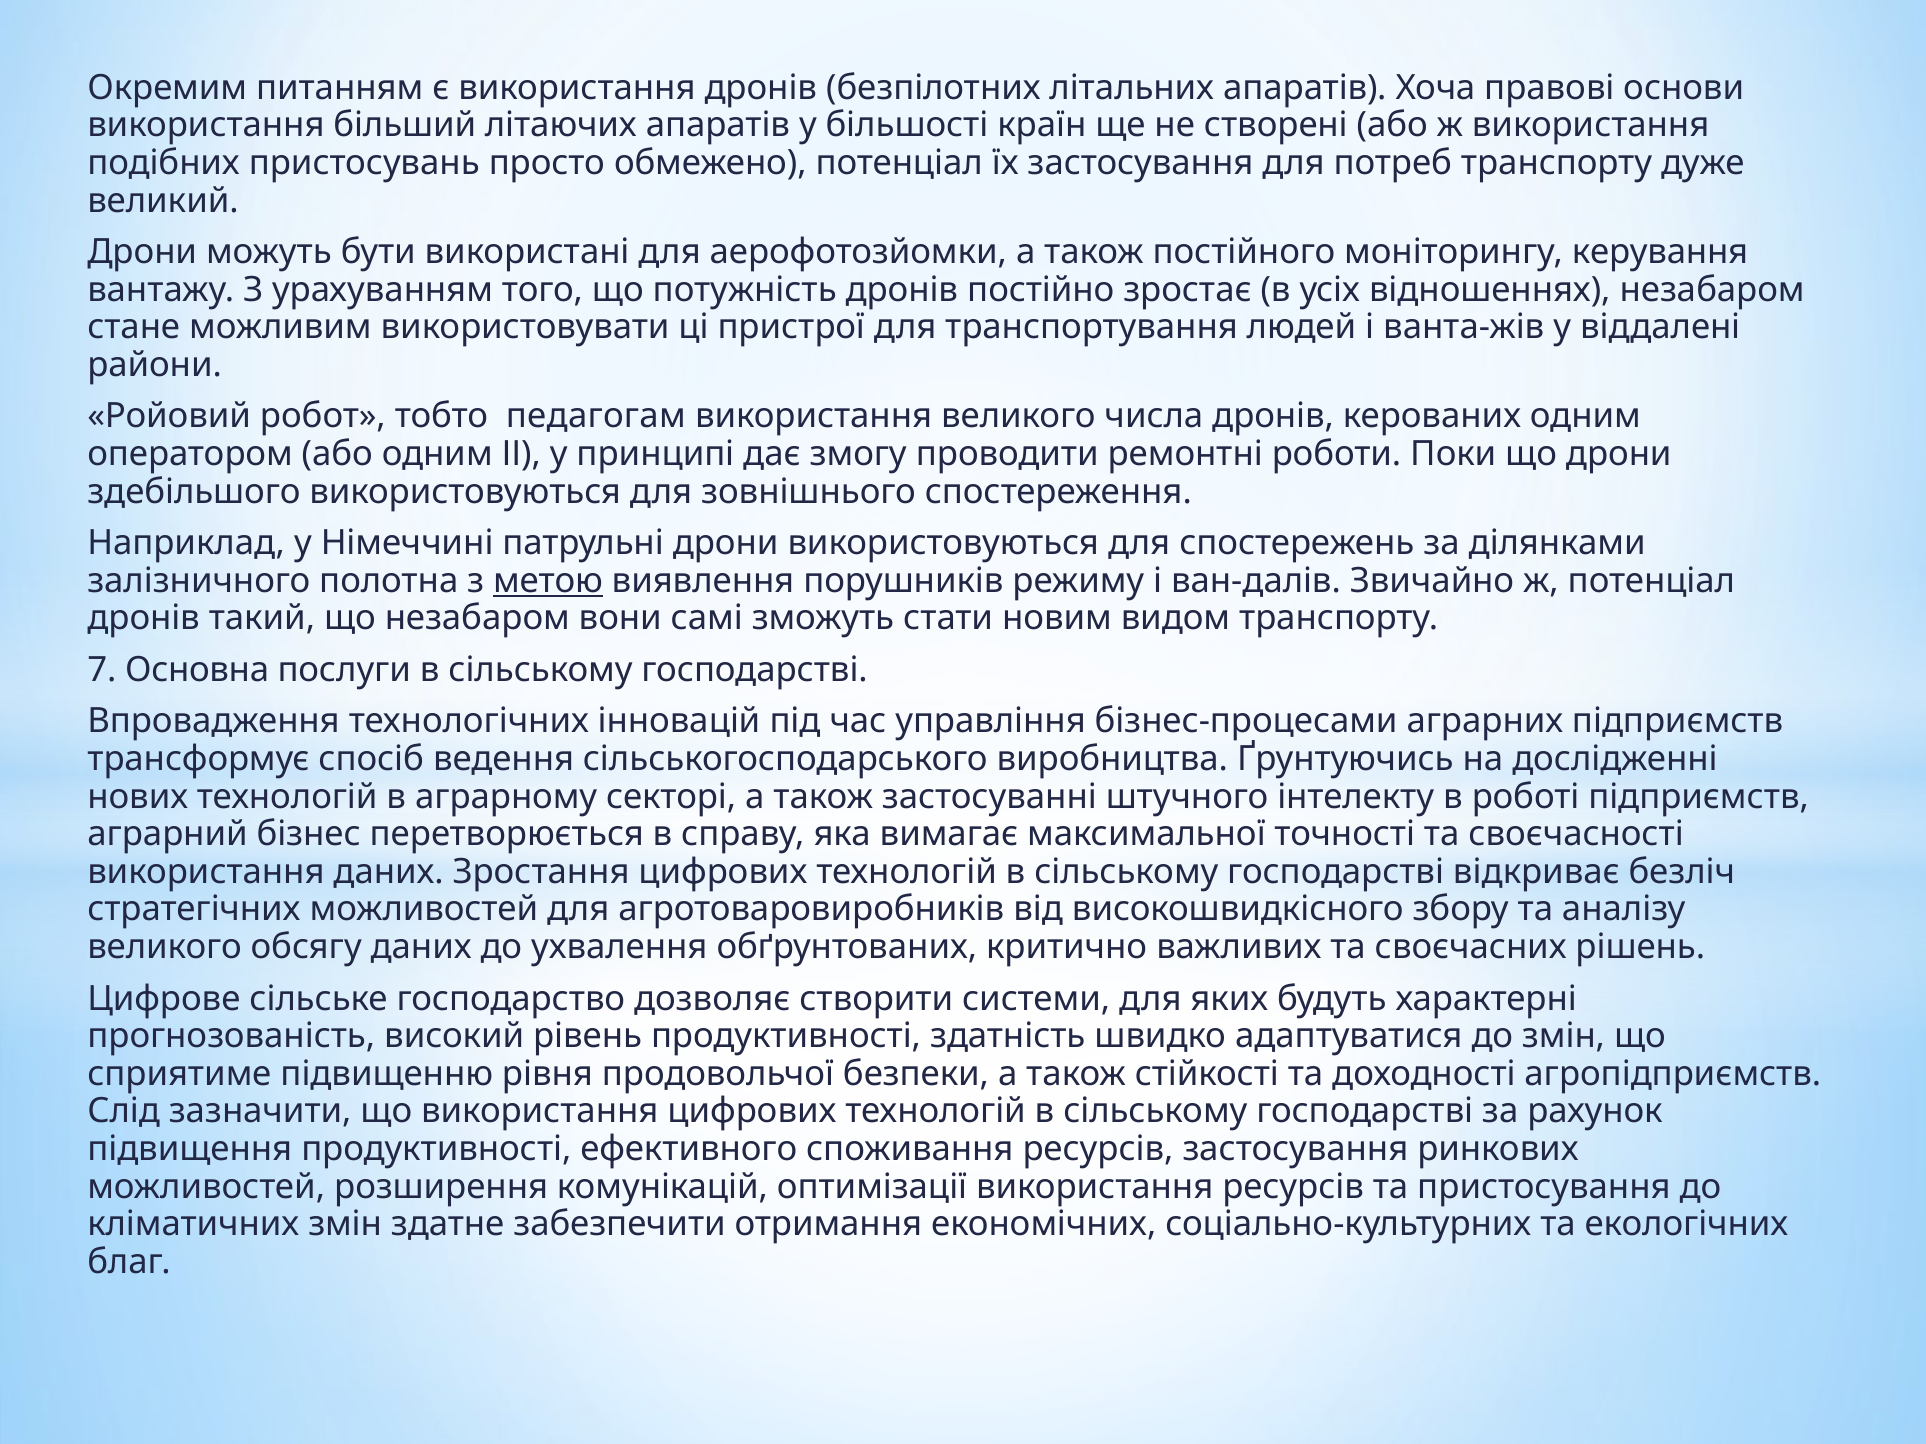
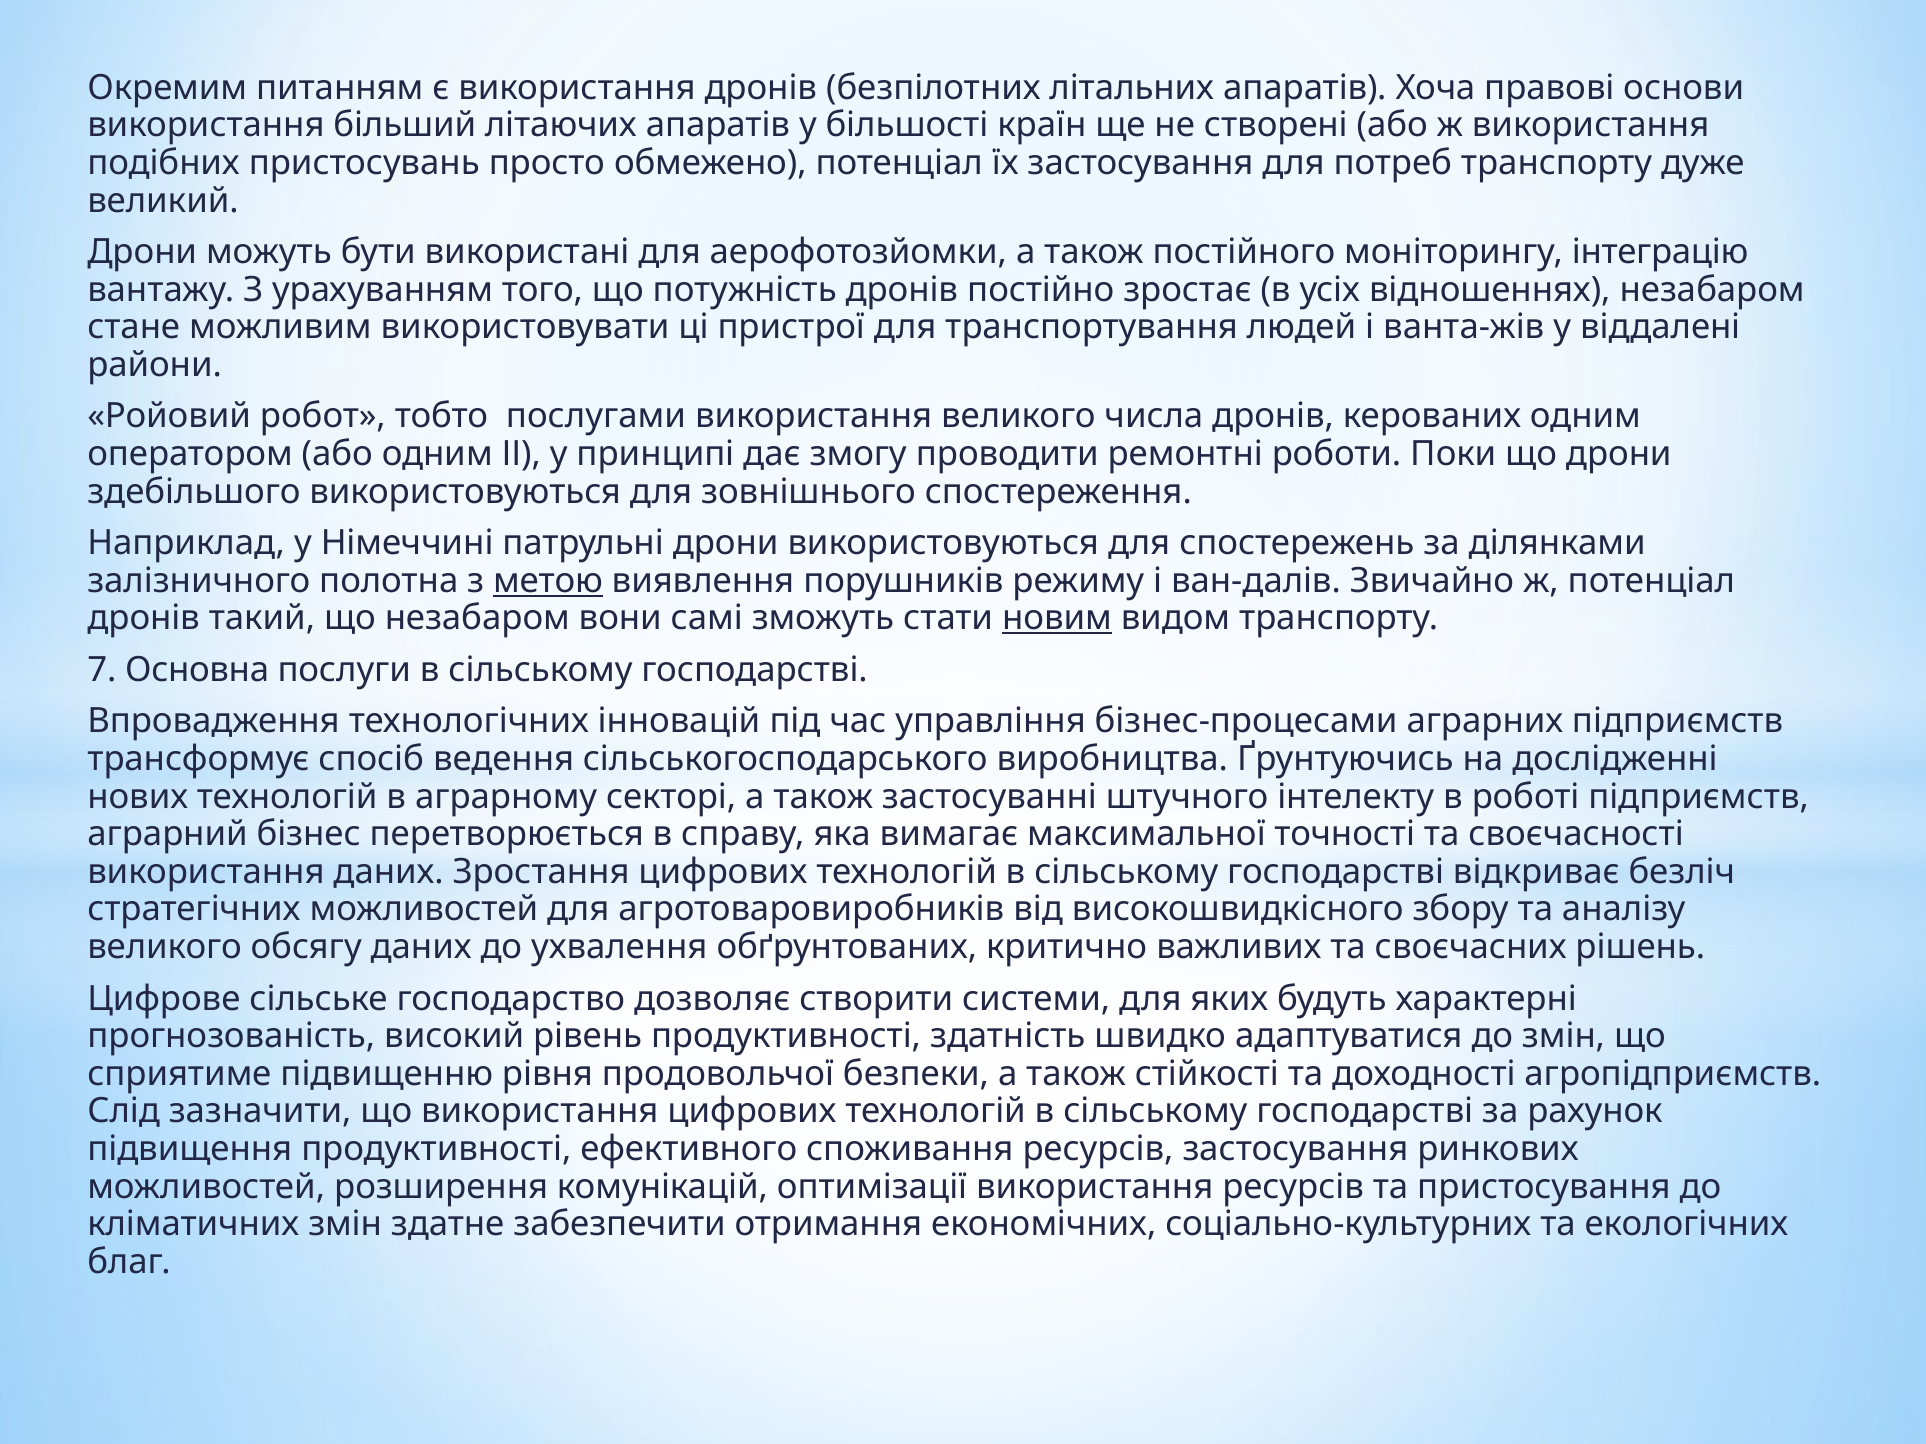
керування: керування -> інтеграцію
педагогам: педагогам -> послугами
новим underline: none -> present
